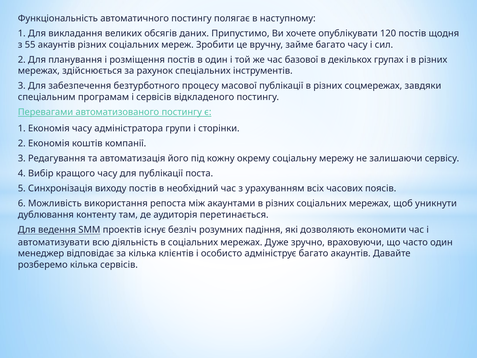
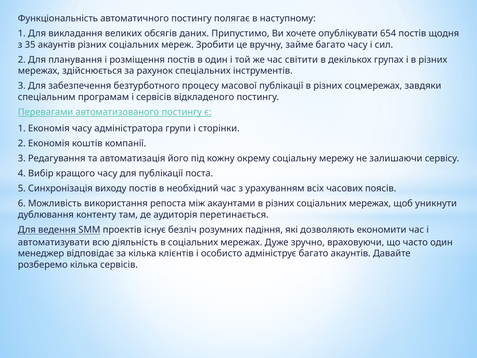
120: 120 -> 654
55: 55 -> 35
базової: базової -> світити
